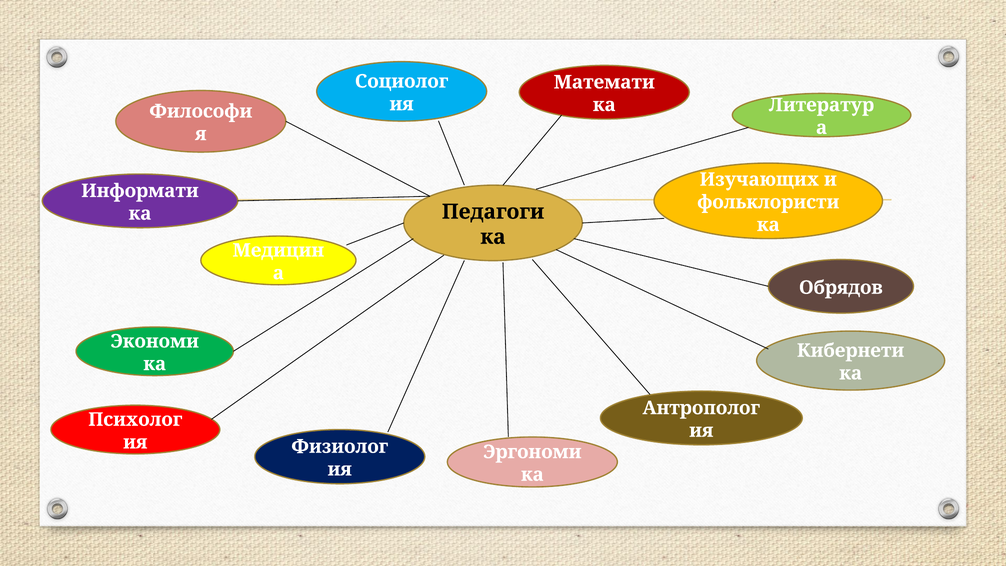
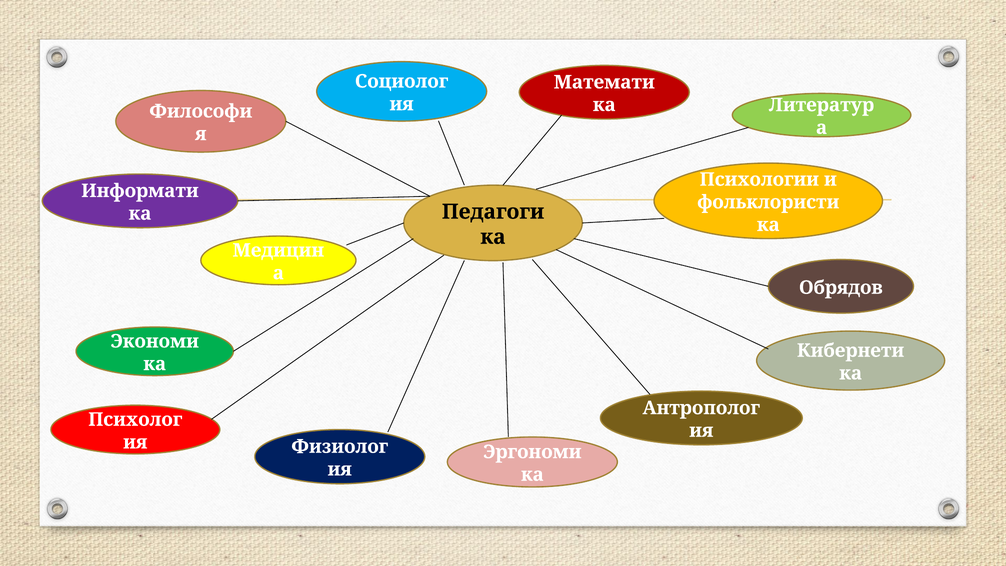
Изучающих: Изучающих -> Психологии
